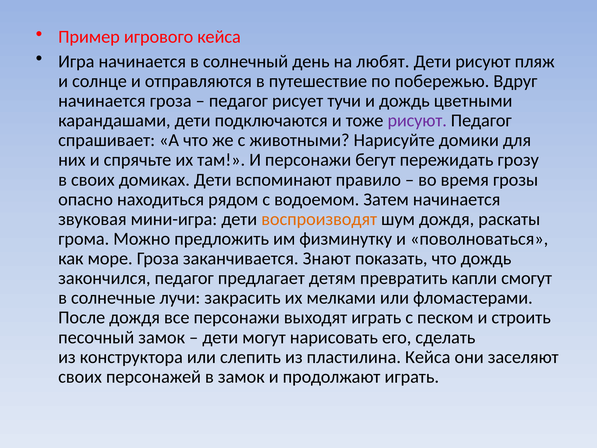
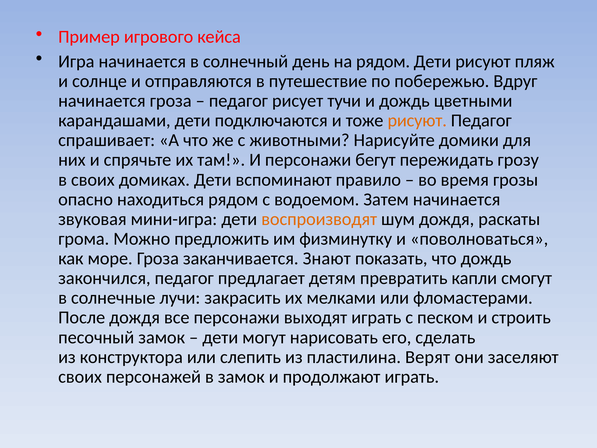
на любят: любят -> рядом
рисуют at (417, 120) colour: purple -> orange
пластилина Кейса: Кейса -> Верят
